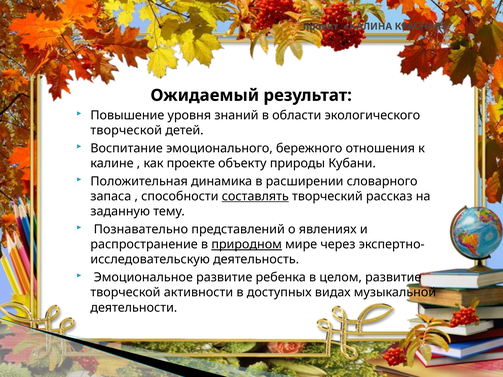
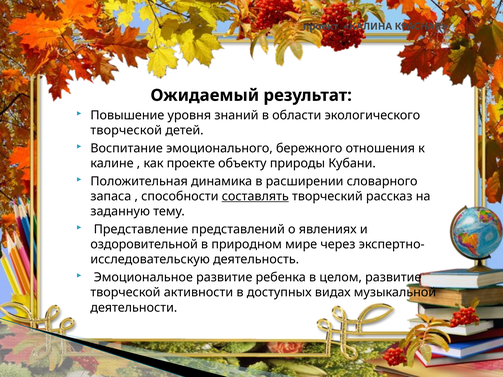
Познавательно: Познавательно -> Представление
распространение: распространение -> оздоровительной
природном underline: present -> none
